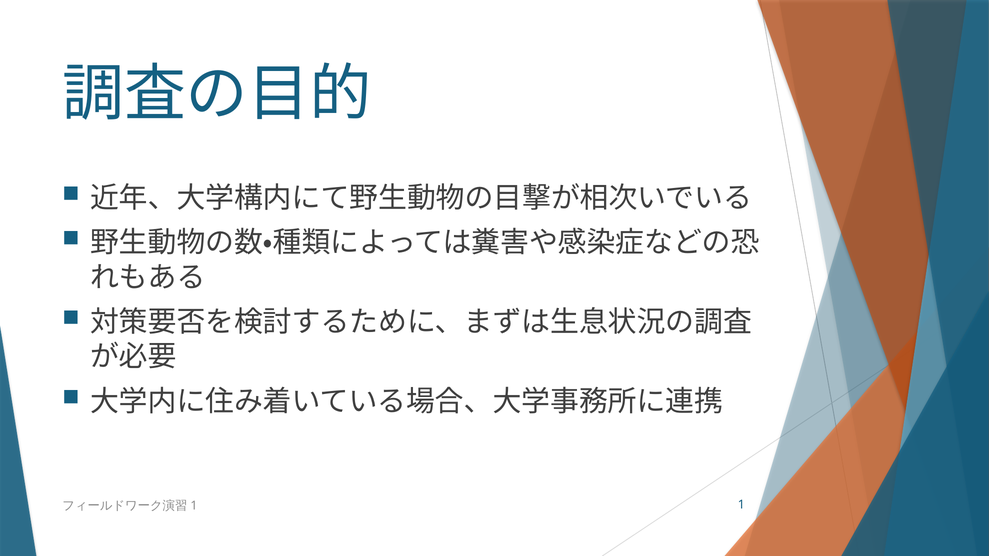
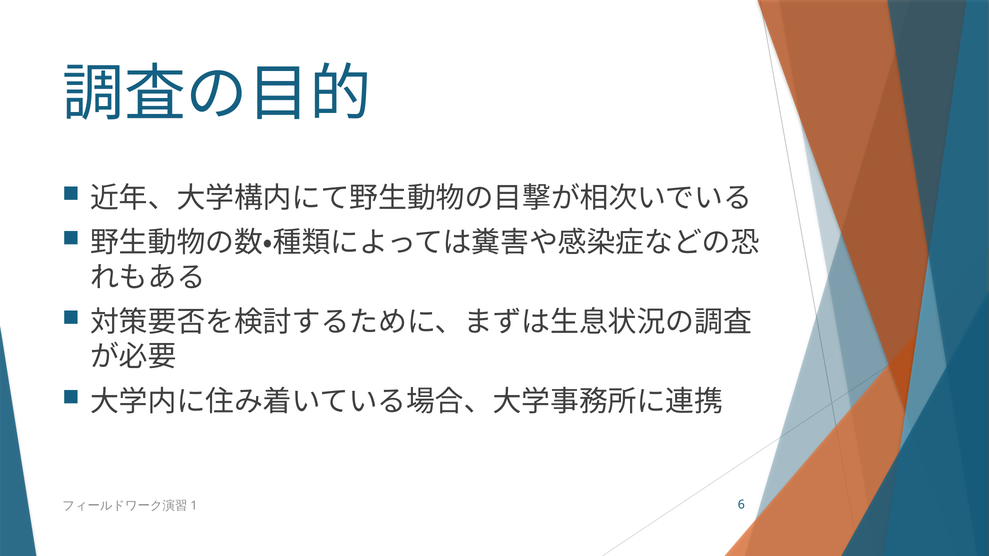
1: 1 -> 6
